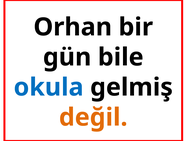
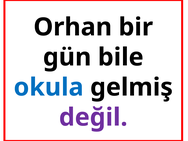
değil colour: orange -> purple
